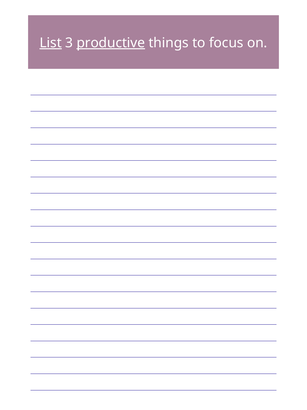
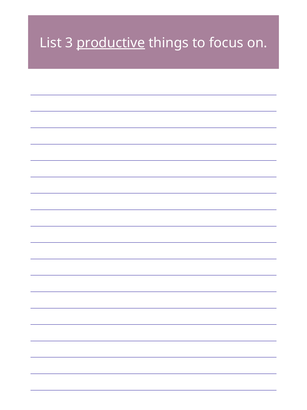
List underline: present -> none
